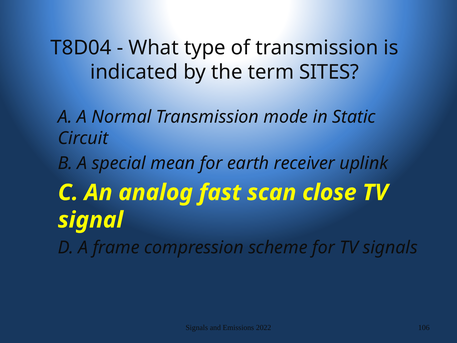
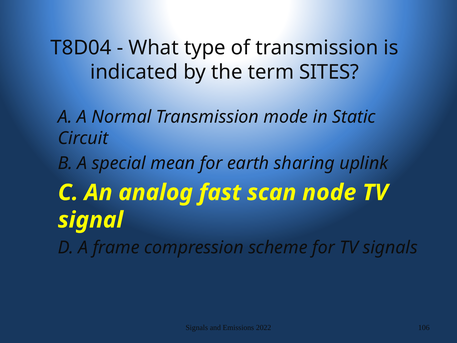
receiver: receiver -> sharing
close: close -> node
